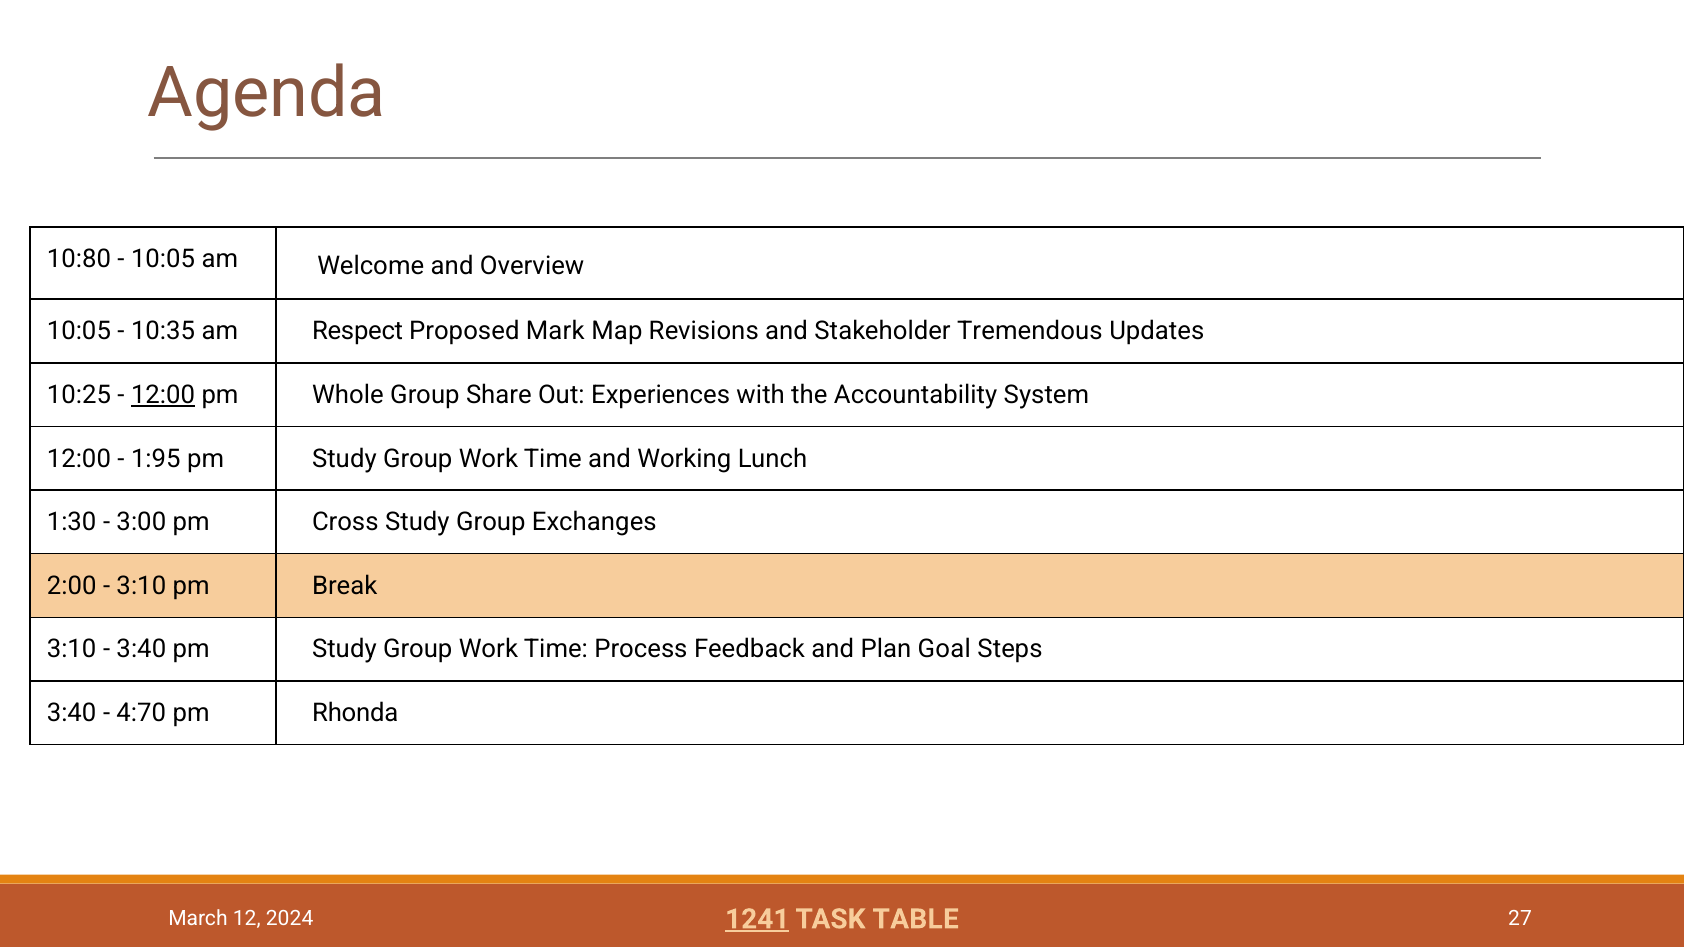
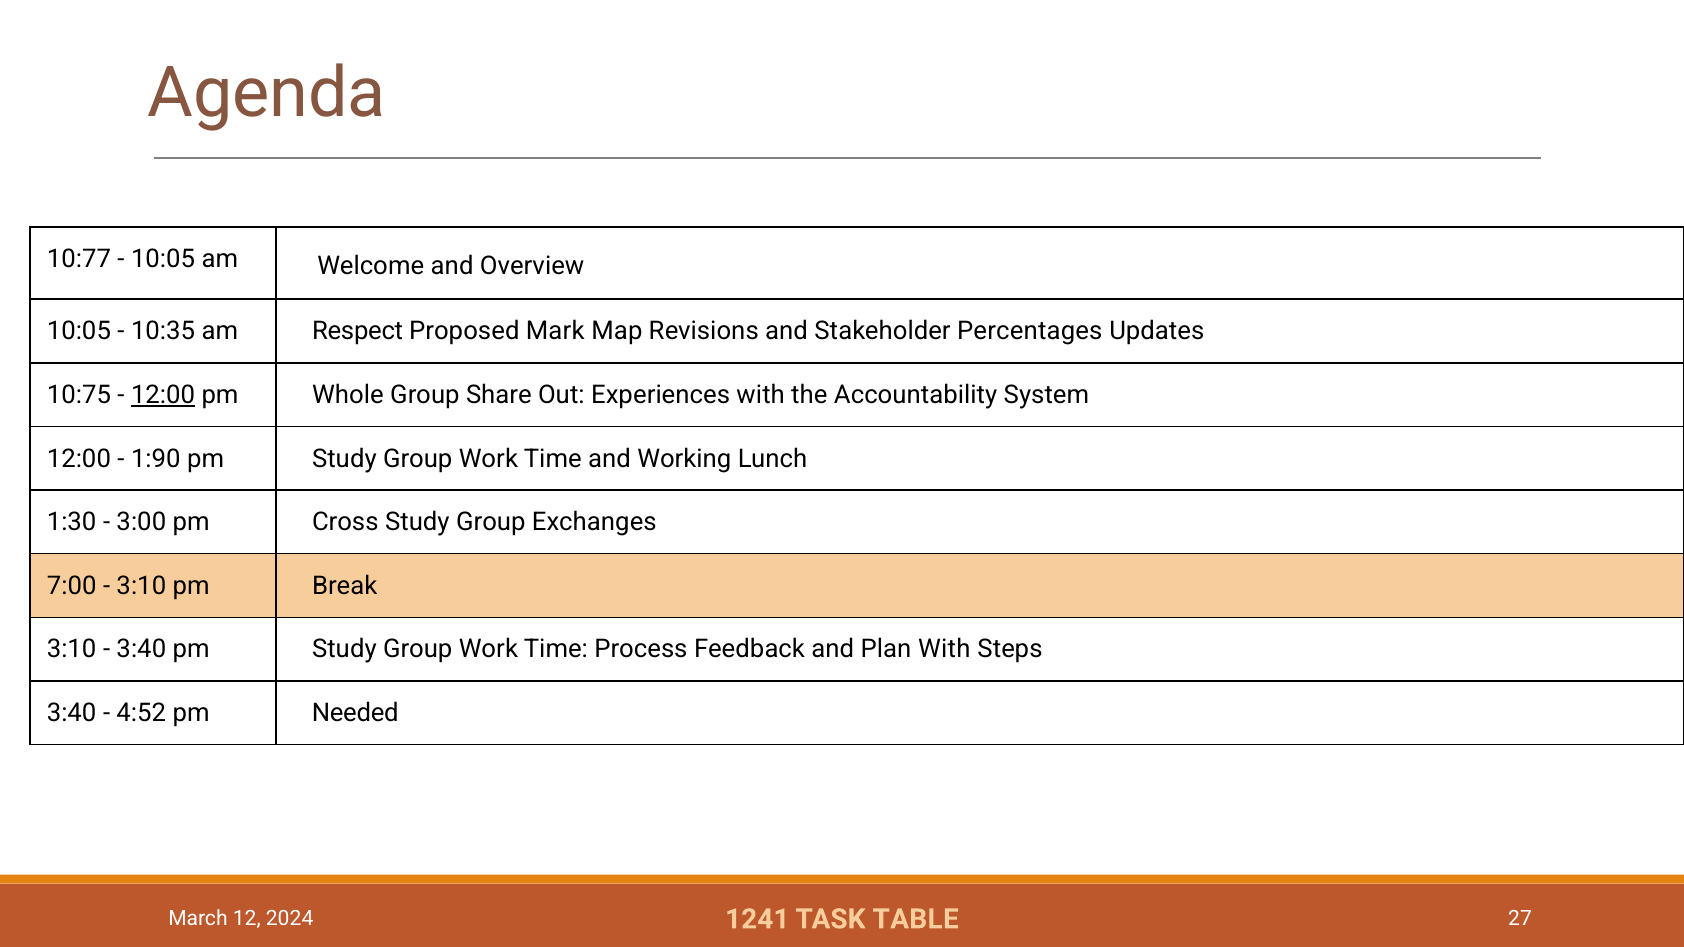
10:80: 10:80 -> 10:77
Tremendous: Tremendous -> Percentages
10:25: 10:25 -> 10:75
1:95: 1:95 -> 1:90
2:00: 2:00 -> 7:00
Plan Goal: Goal -> With
4:70: 4:70 -> 4:52
Rhonda: Rhonda -> Needed
1241 underline: present -> none
